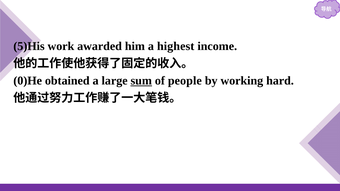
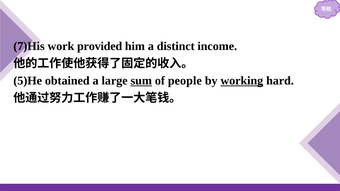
5)His: 5)His -> 7)His
awarded: awarded -> provided
highest: highest -> distinct
0)He: 0)He -> 5)He
working underline: none -> present
